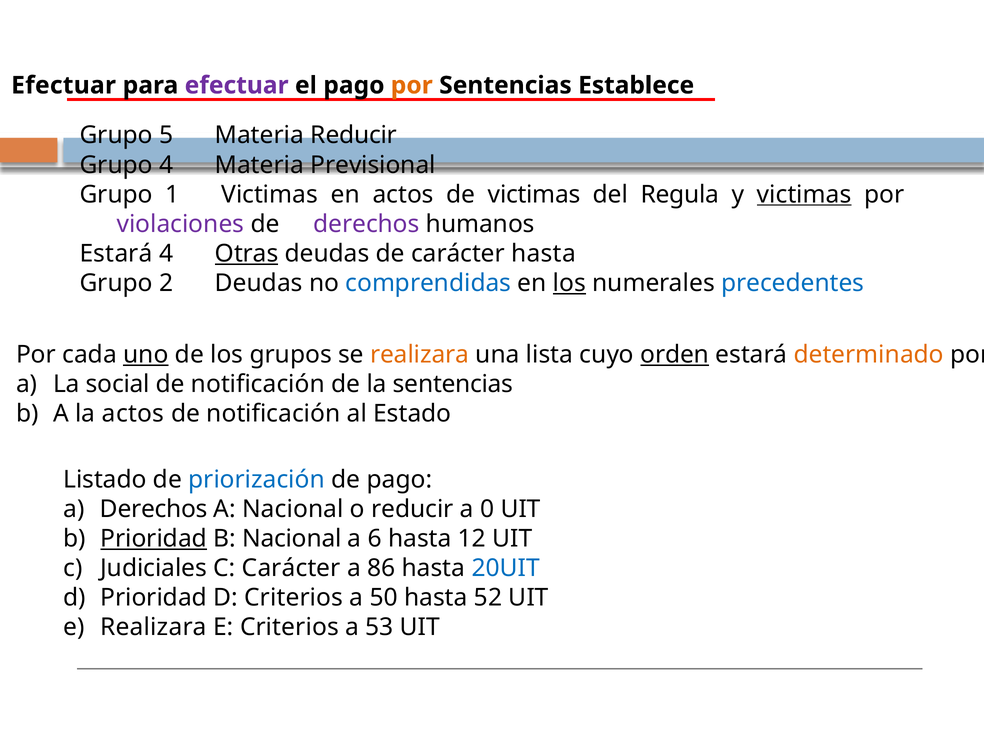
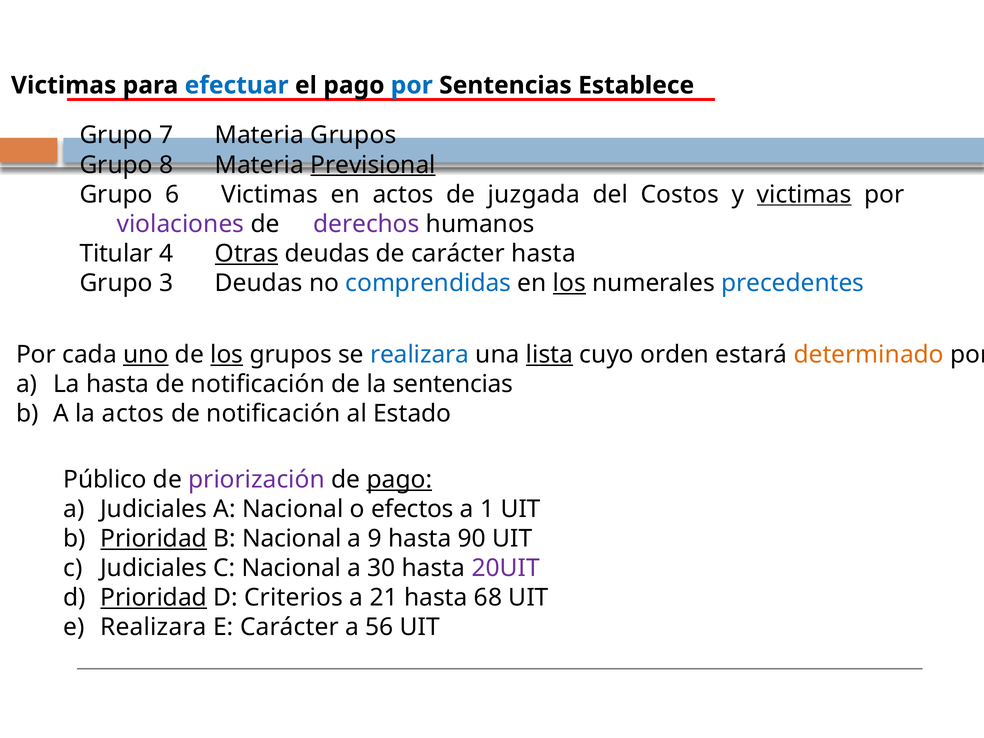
Efectuar at (64, 85): Efectuar -> Victimas
efectuar at (237, 85) colour: purple -> blue
por at (412, 85) colour: orange -> blue
Grupo 5: 5 -> 7
Materia Reducir: Reducir -> Grupos
Grupo 4: 4 -> 8
Previsional underline: none -> present
1: 1 -> 6
de victimas: victimas -> juzgada
Regula: Regula -> Costos
Estará at (116, 253): Estará -> Titular
2: 2 -> 3
los at (227, 355) underline: none -> present
realizara at (420, 355) colour: orange -> blue
lista underline: none -> present
orden underline: present -> none
La social: social -> hasta
Listado: Listado -> Público
priorización colour: blue -> purple
pago at (399, 480) underline: none -> present
a Derechos: Derechos -> Judiciales
o reducir: reducir -> efectos
0: 0 -> 1
6: 6 -> 9
12: 12 -> 90
C Carácter: Carácter -> Nacional
86: 86 -> 30
20UIT colour: blue -> purple
Prioridad at (154, 598) underline: none -> present
50: 50 -> 21
52: 52 -> 68
E Criterios: Criterios -> Carácter
53: 53 -> 56
